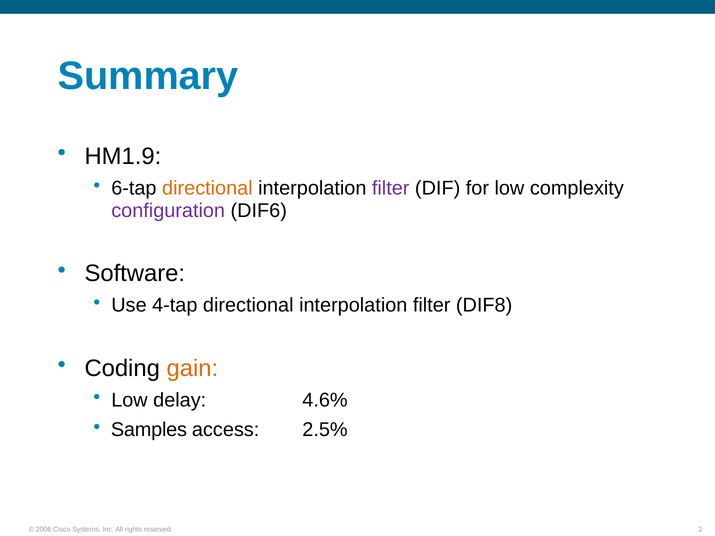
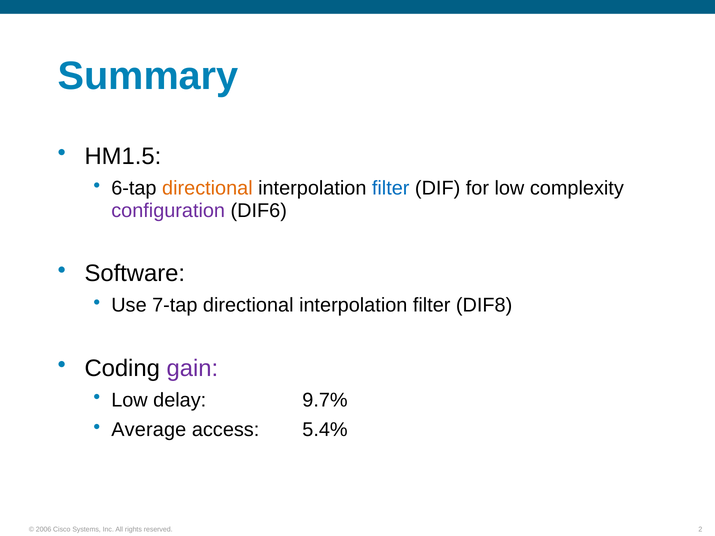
HM1.9: HM1.9 -> HM1.5
filter at (391, 188) colour: purple -> blue
4-tap: 4-tap -> 7-tap
gain colour: orange -> purple
4.6%: 4.6% -> 9.7%
Samples: Samples -> Average
2.5%: 2.5% -> 5.4%
